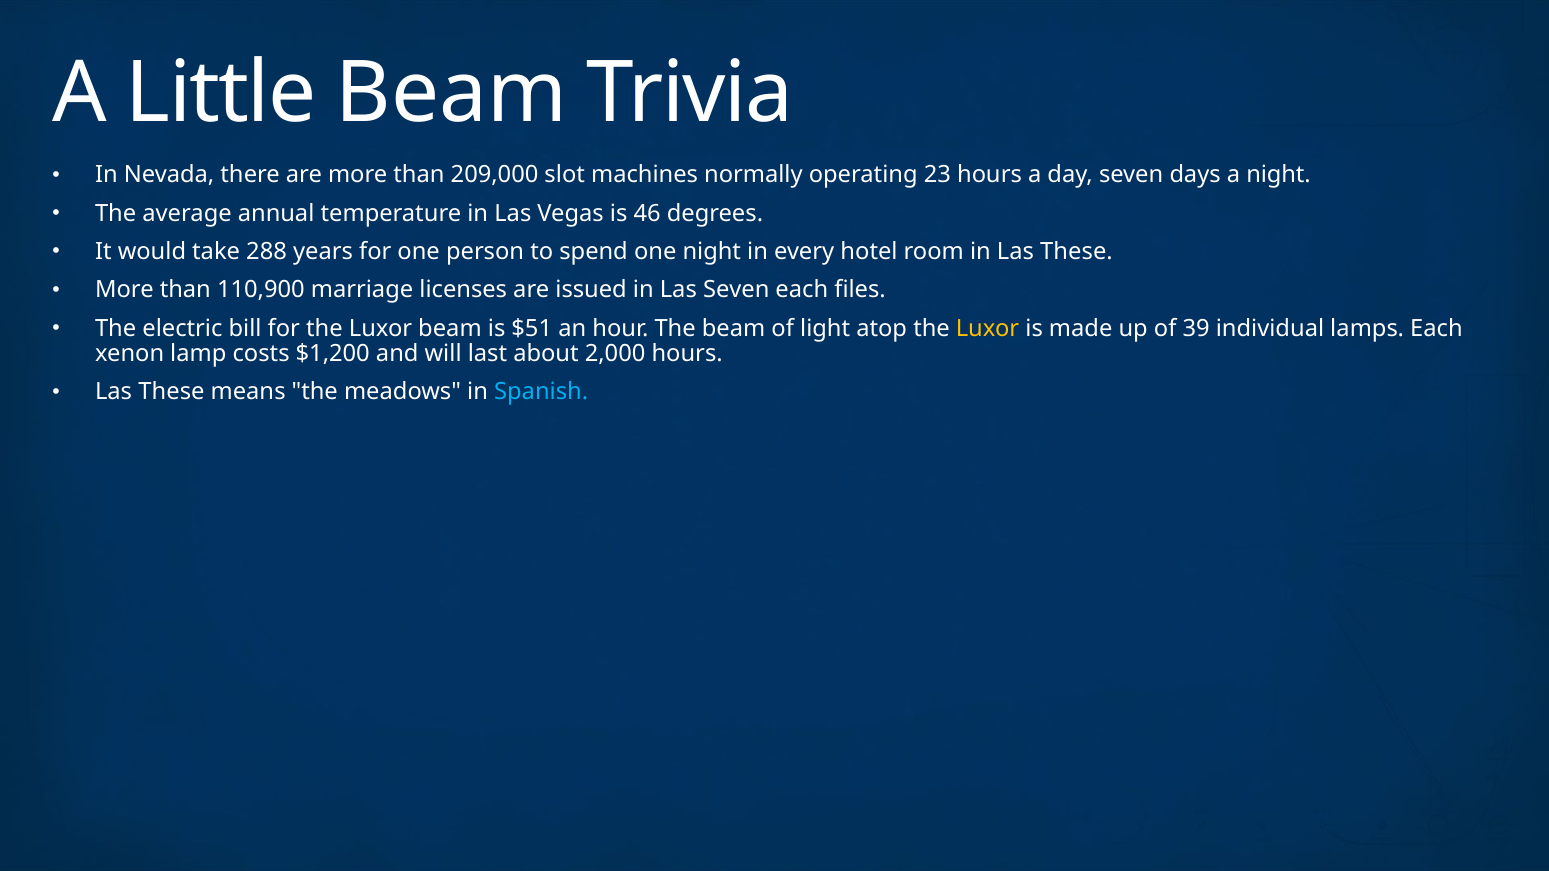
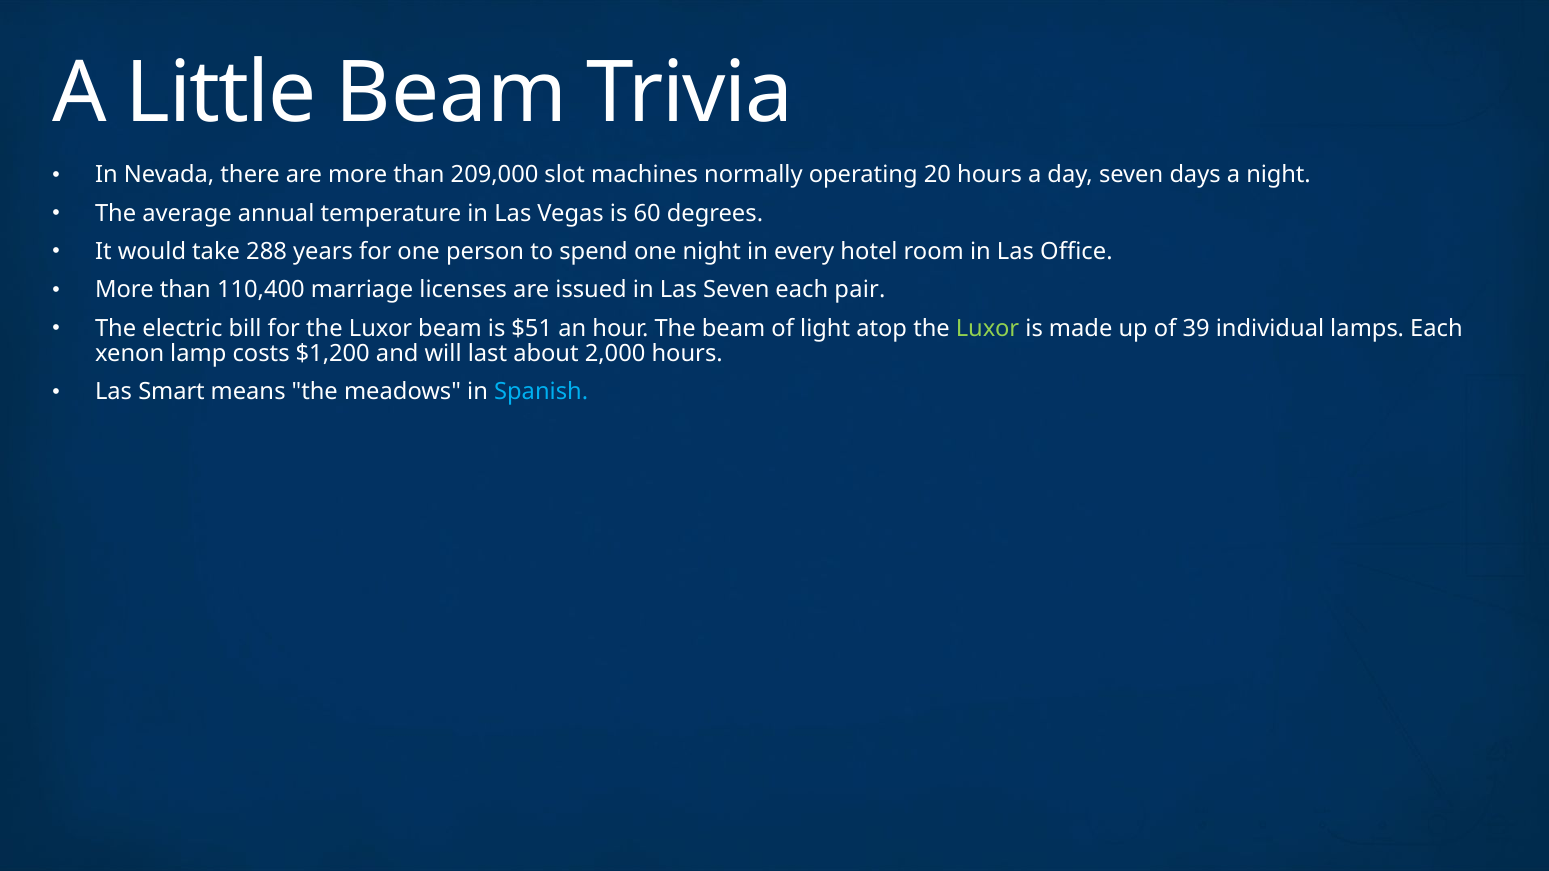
23: 23 -> 20
46: 46 -> 60
in Las These: These -> Office
110,900: 110,900 -> 110,400
files: files -> pair
Luxor at (988, 328) colour: yellow -> light green
These at (171, 392): These -> Smart
